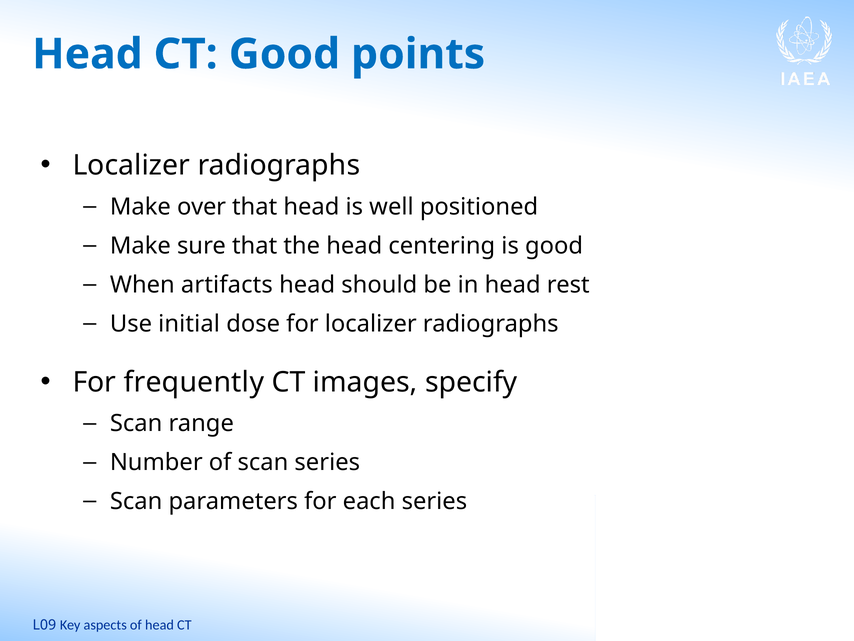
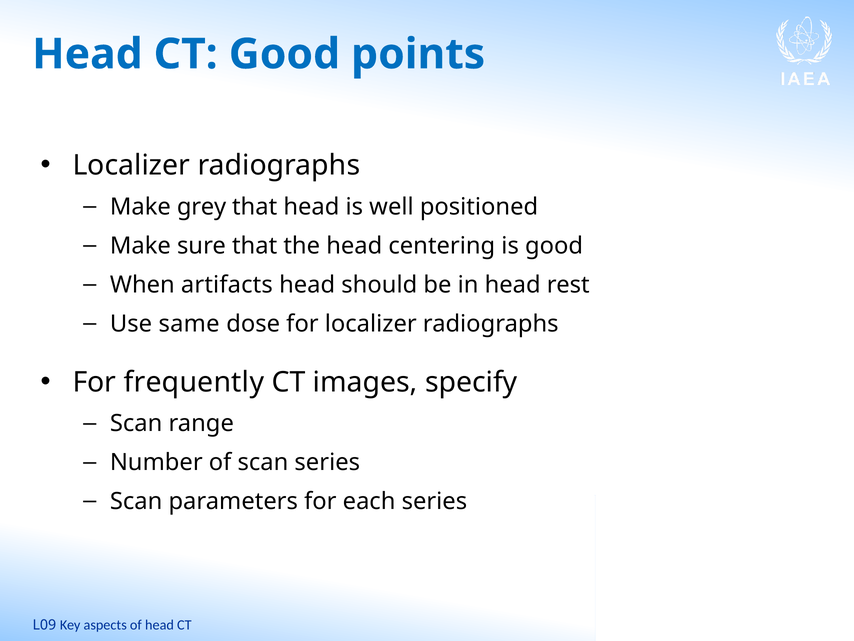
over: over -> grey
initial: initial -> same
